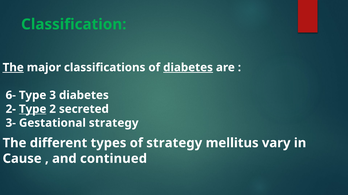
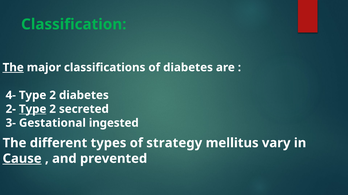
diabetes at (188, 68) underline: present -> none
6-: 6- -> 4-
3 at (53, 96): 3 -> 2
Gestational strategy: strategy -> ingested
Cause underline: none -> present
continued: continued -> prevented
